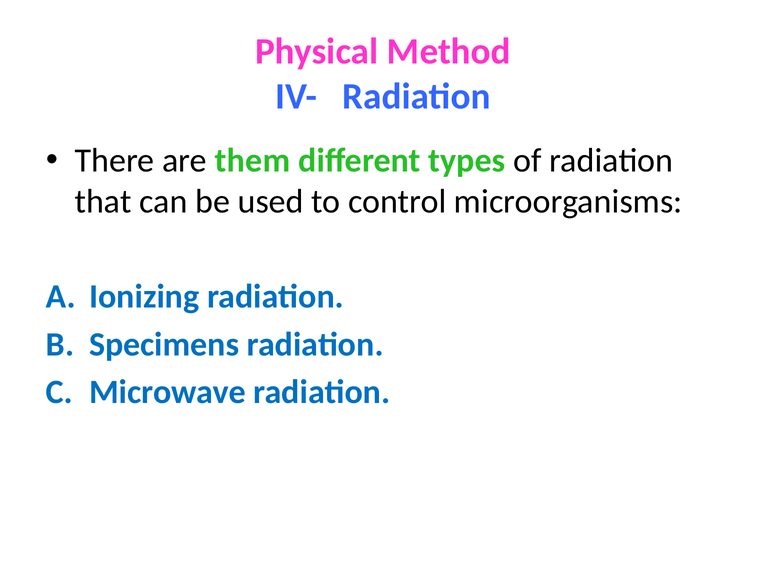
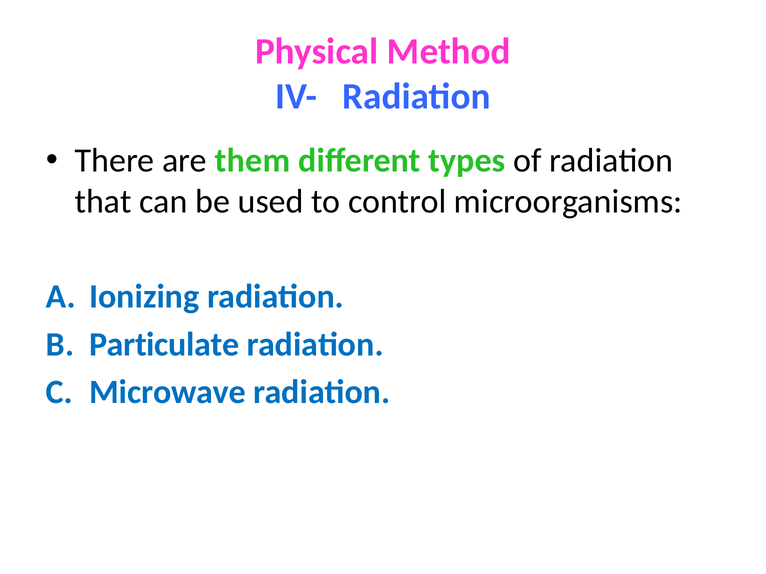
Specimens: Specimens -> Particulate
